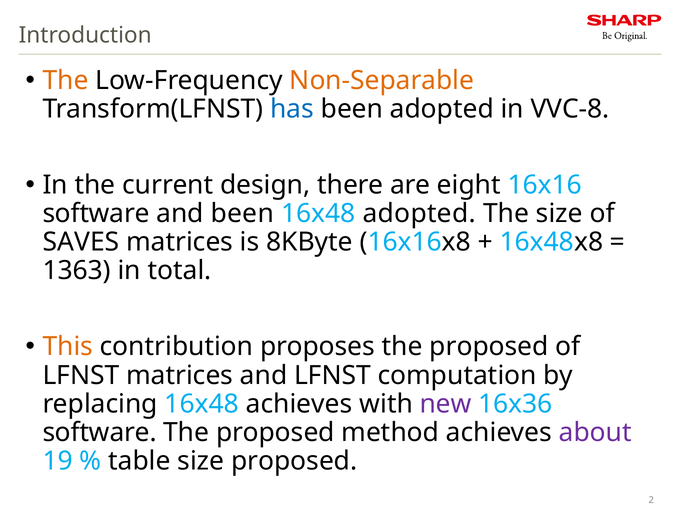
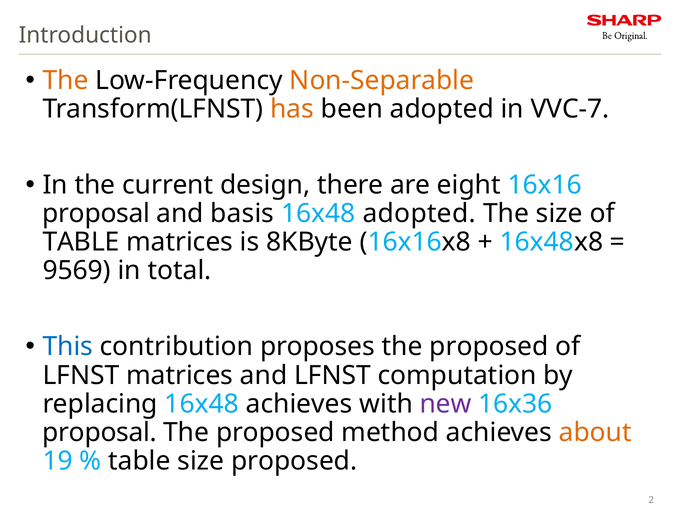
has colour: blue -> orange
VVC-8: VVC-8 -> VVC-7
software at (96, 214): software -> proposal
and been: been -> basis
SAVES at (81, 242): SAVES -> TABLE
1363: 1363 -> 9569
This colour: orange -> blue
software at (100, 432): software -> proposal
about colour: purple -> orange
